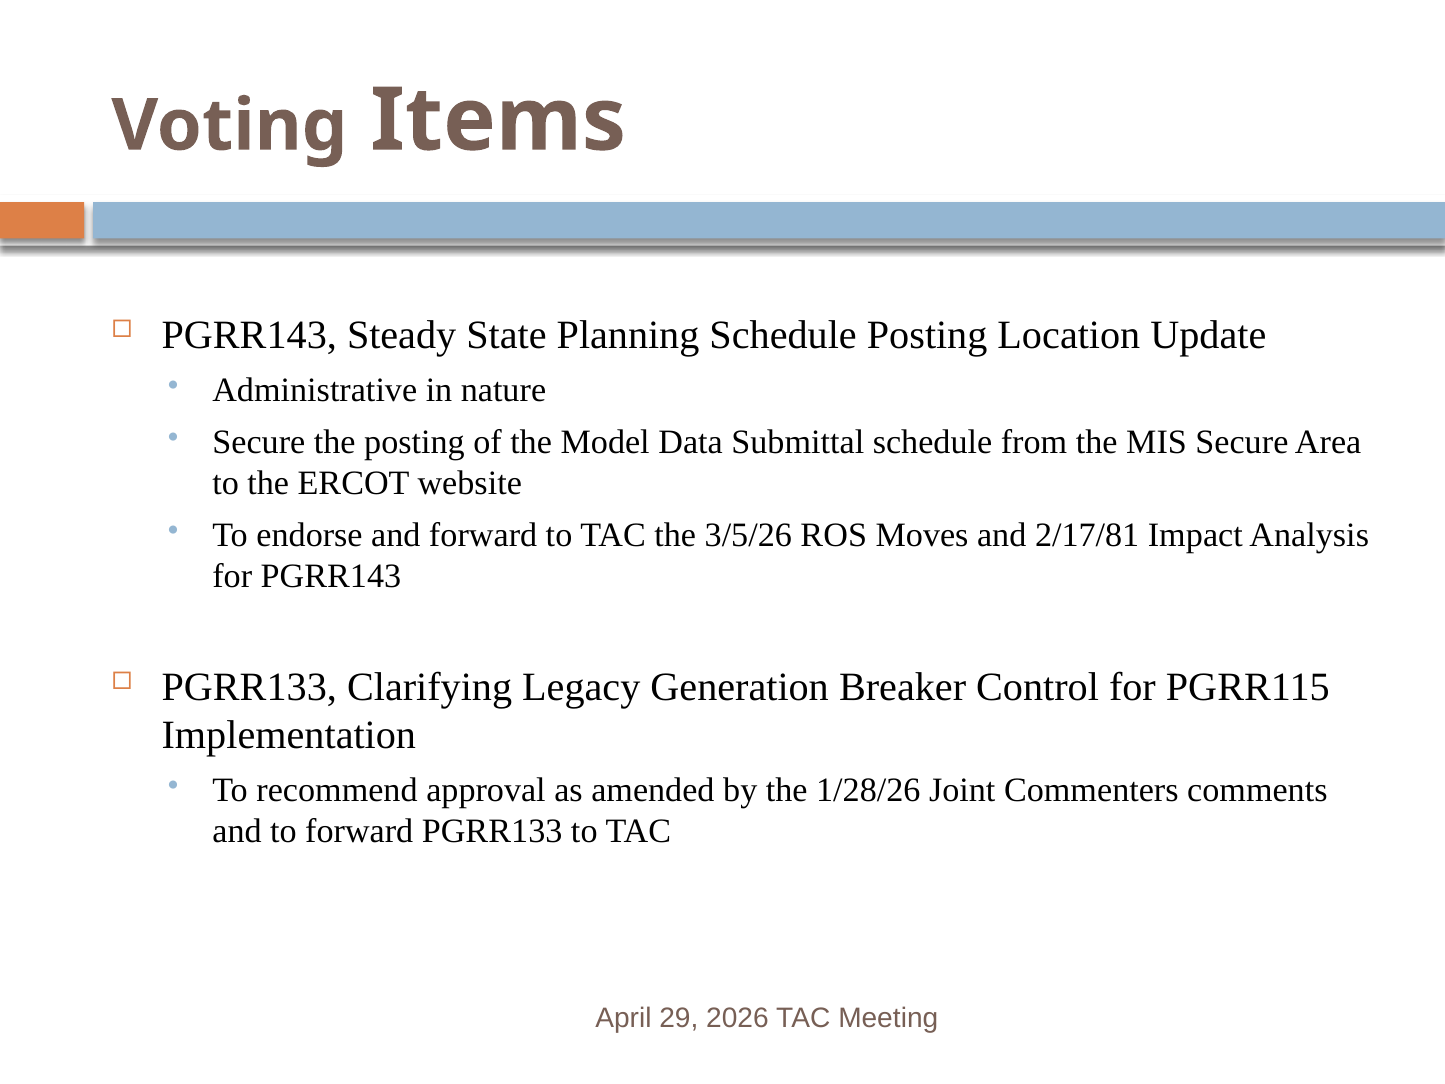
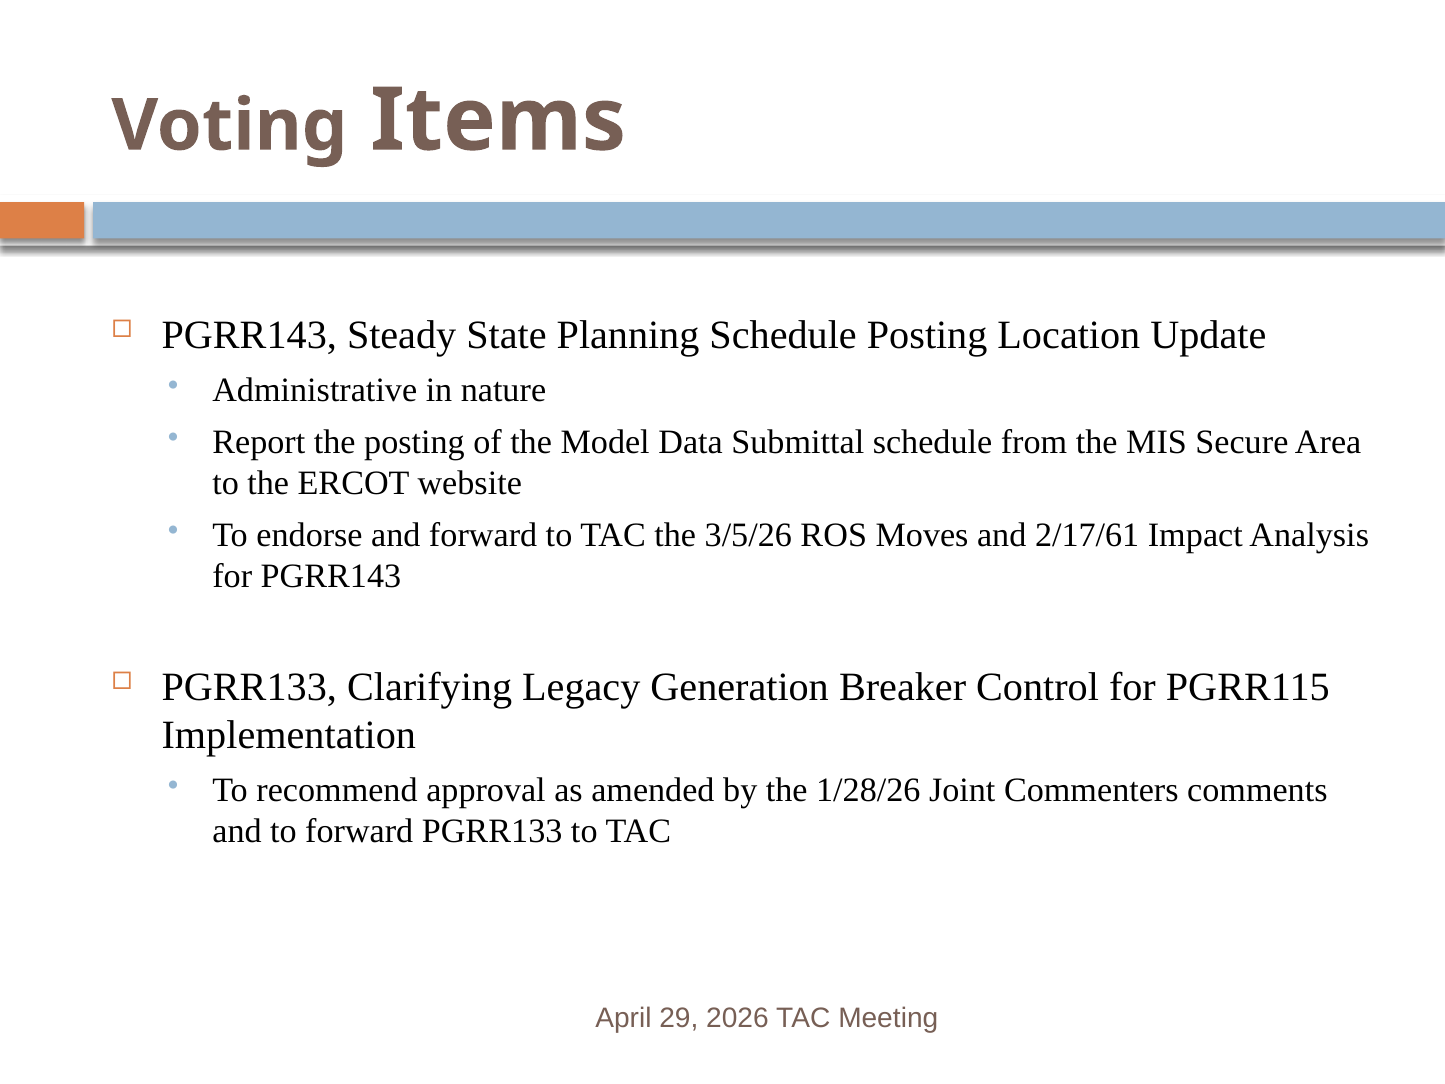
Secure at (259, 442): Secure -> Report
2/17/81: 2/17/81 -> 2/17/61
